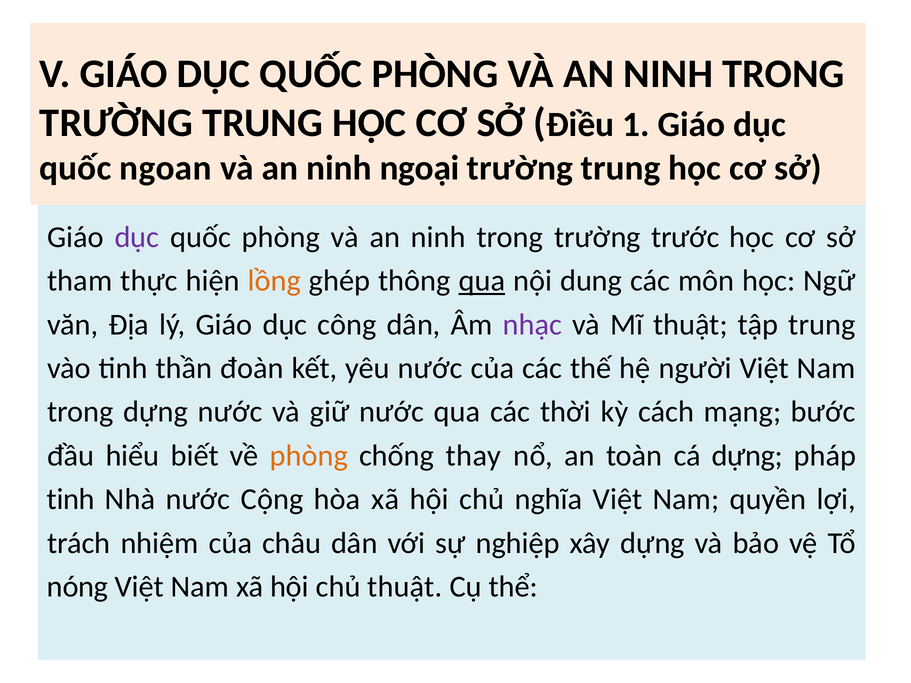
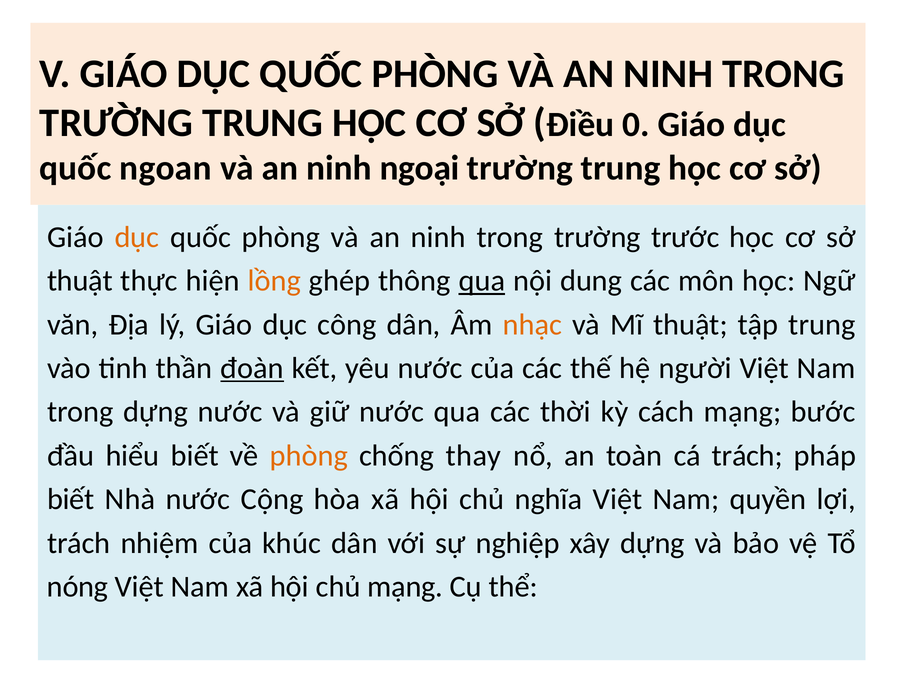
1: 1 -> 0
dục at (137, 237) colour: purple -> orange
tham at (80, 281): tham -> thuật
nhạc colour: purple -> orange
đoàn underline: none -> present
cá dựng: dựng -> trách
tinh at (71, 499): tinh -> biết
châu: châu -> khúc
chủ thuật: thuật -> mạng
